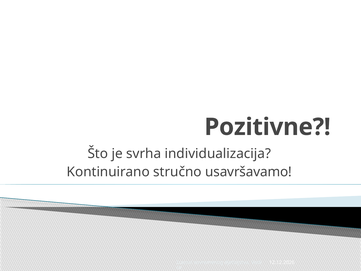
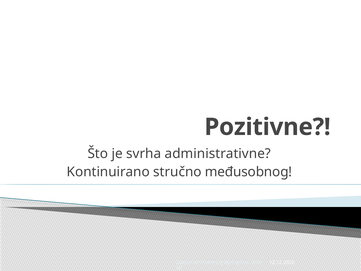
individualizacija: individualizacija -> administrativne
usavršavamo: usavršavamo -> međusobnog
